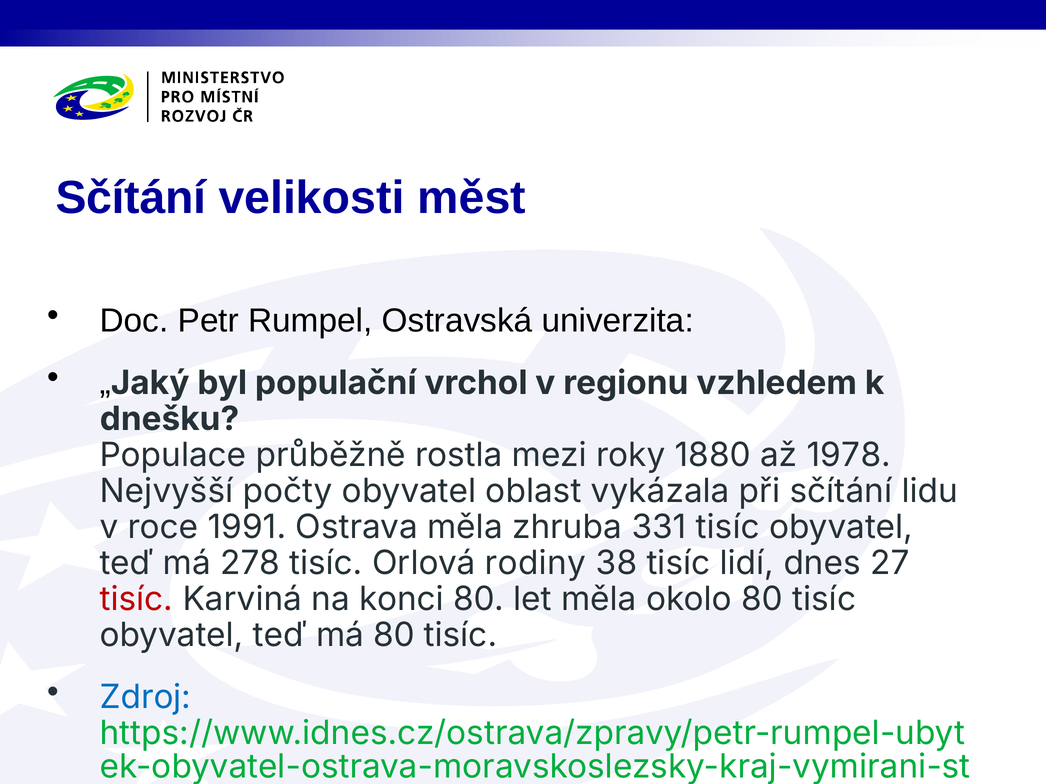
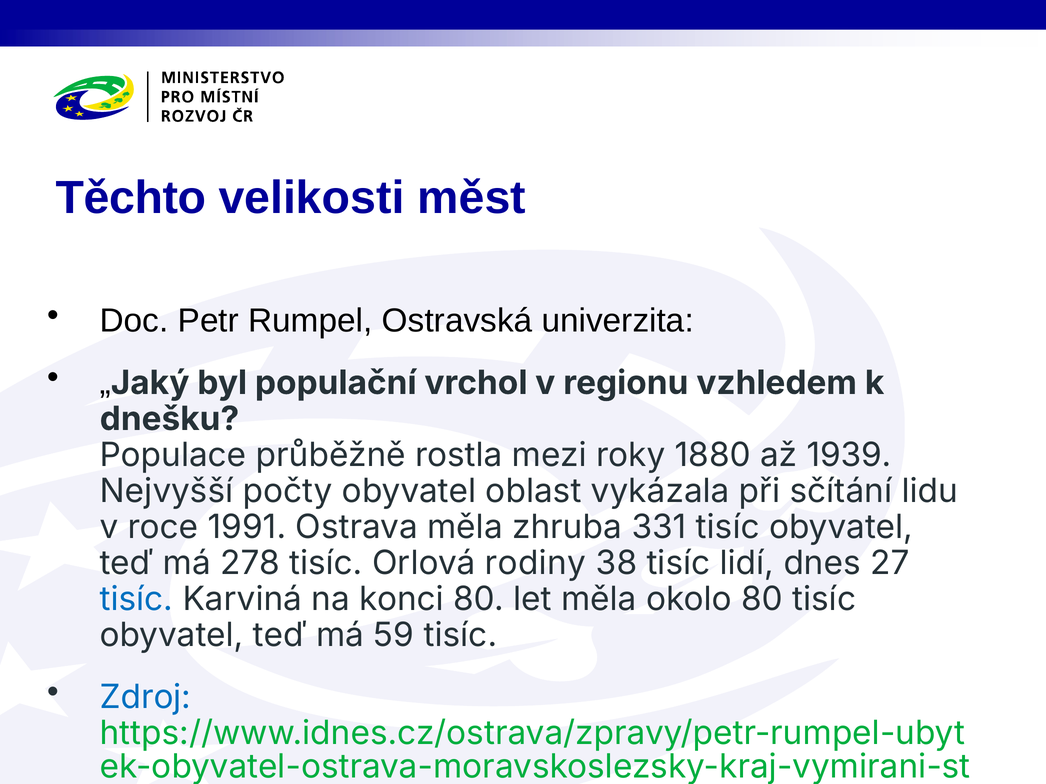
Sčítání at (131, 198): Sčítání -> Těchto
1978: 1978 -> 1939
tisíc at (136, 600) colour: red -> blue
má 80: 80 -> 59
